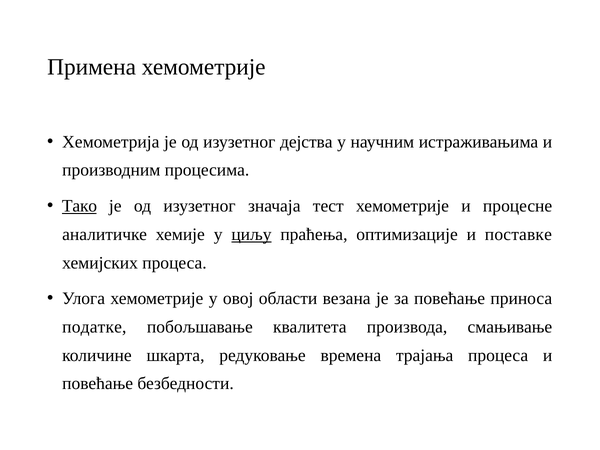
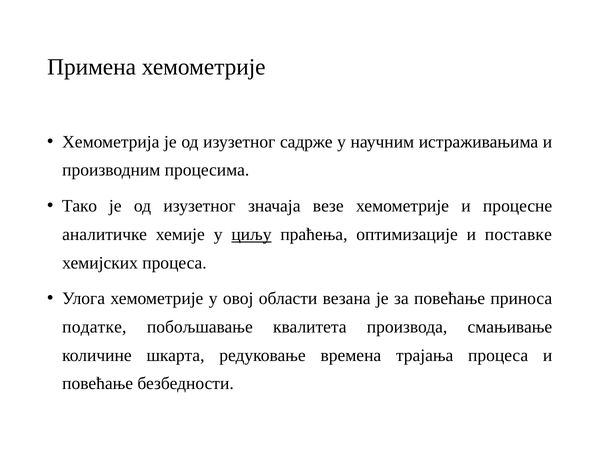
дејства: дејства -> садрже
Тако underline: present -> none
тест: тест -> везе
